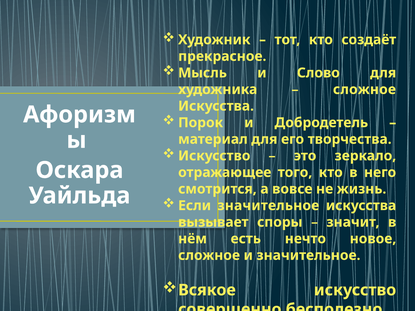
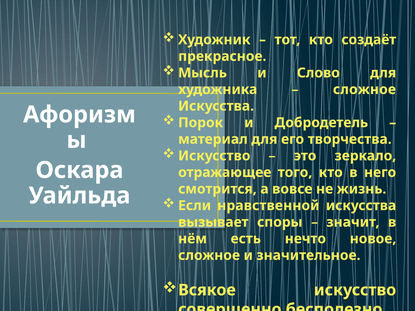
Если значительное: значительное -> нравственной
